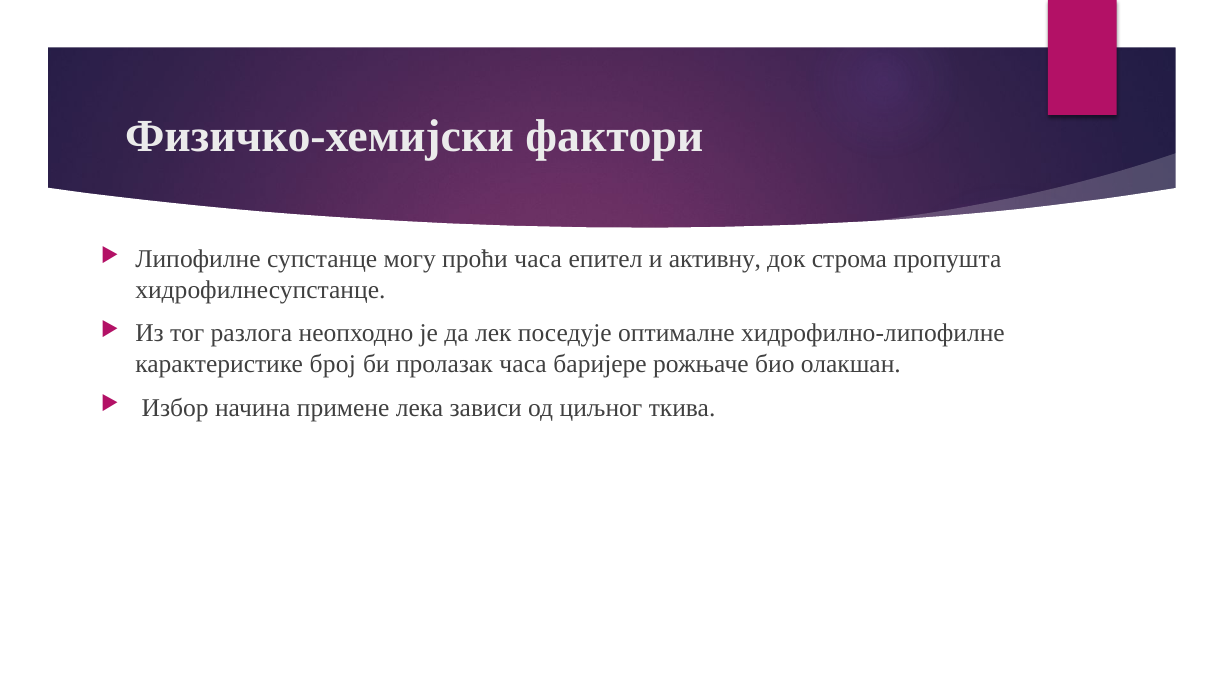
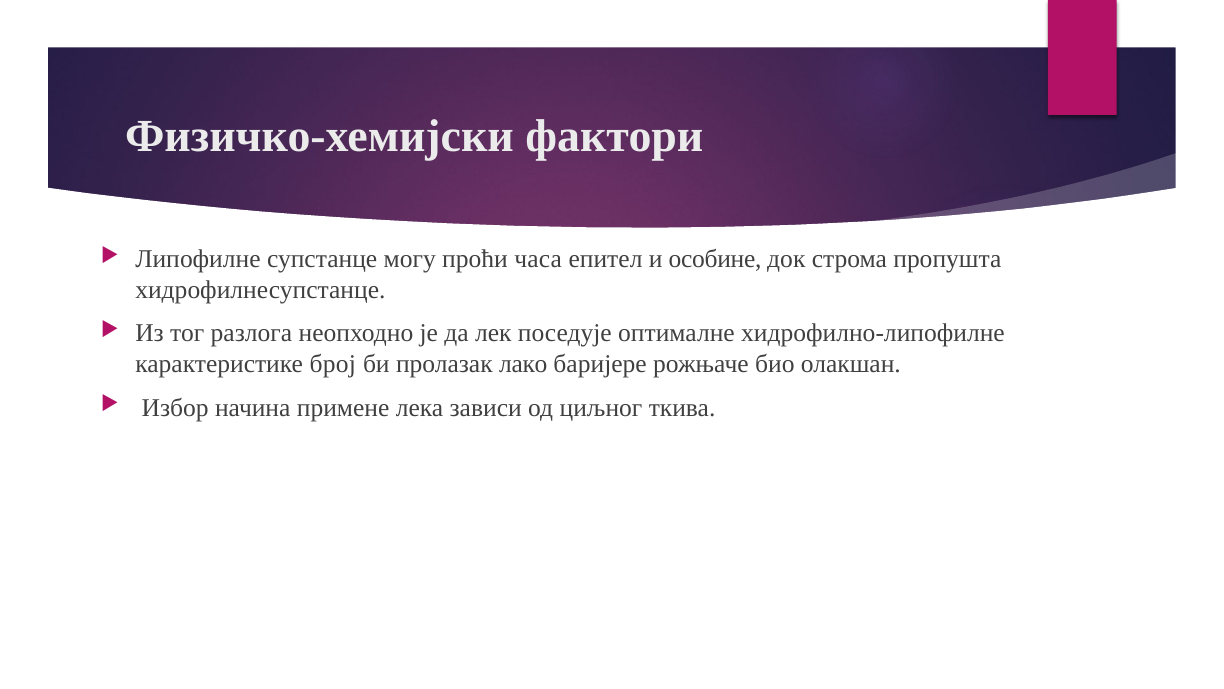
активну: активну -> особине
пролазак часа: часа -> лако
